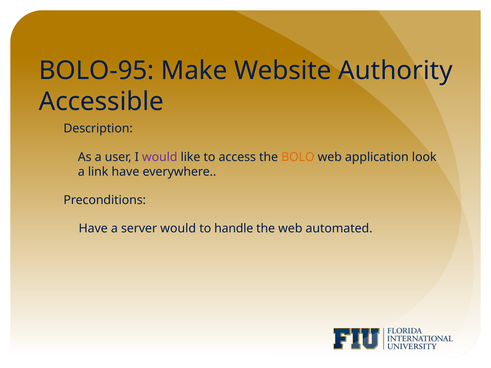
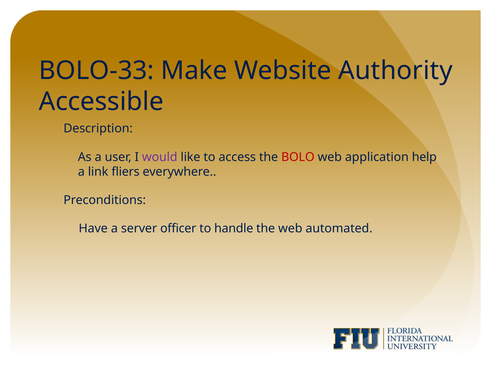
BOLO-95: BOLO-95 -> BOLO-33
BOLO colour: orange -> red
look: look -> help
have: have -> fliers
server would: would -> officer
